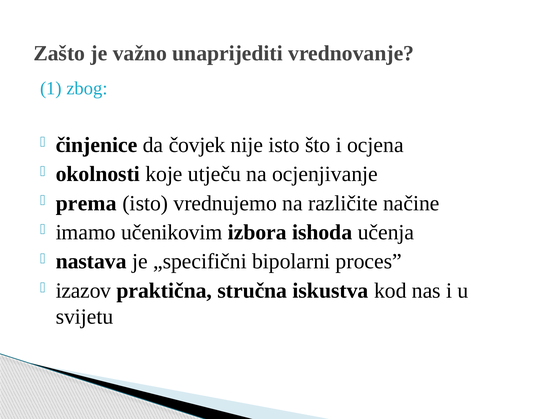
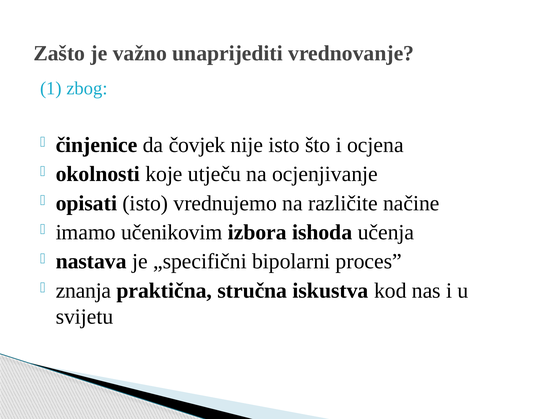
prema: prema -> opisati
izazov: izazov -> znanja
